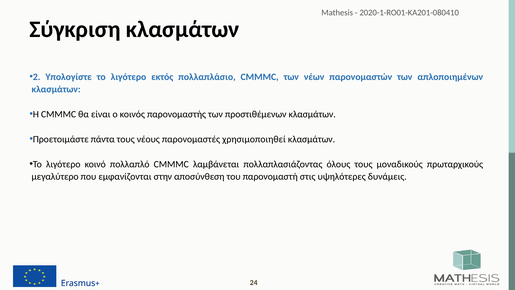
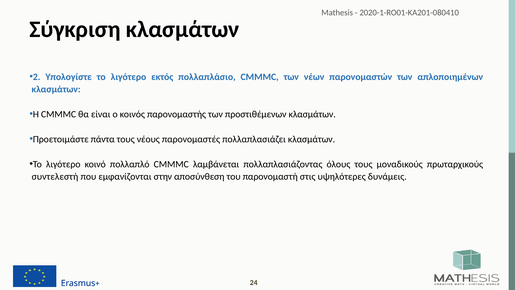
χρησιμοποιηθεί: χρησιμοποιηθεί -> πολλαπλασιάζει
μεγαλύτερο: μεγαλύτερο -> συντελεστή
